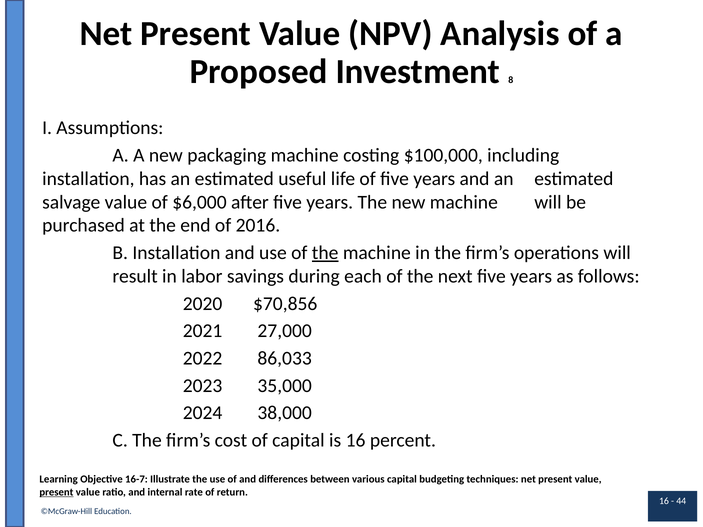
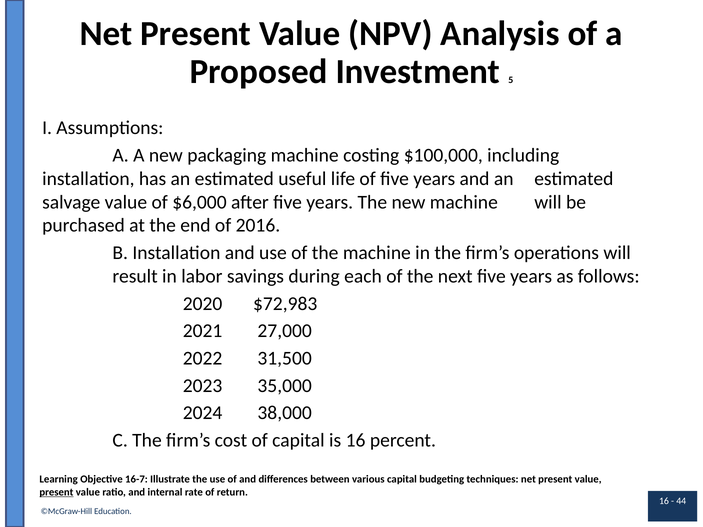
8: 8 -> 5
the at (325, 253) underline: present -> none
$70,856: $70,856 -> $72,983
86,033: 86,033 -> 31,500
